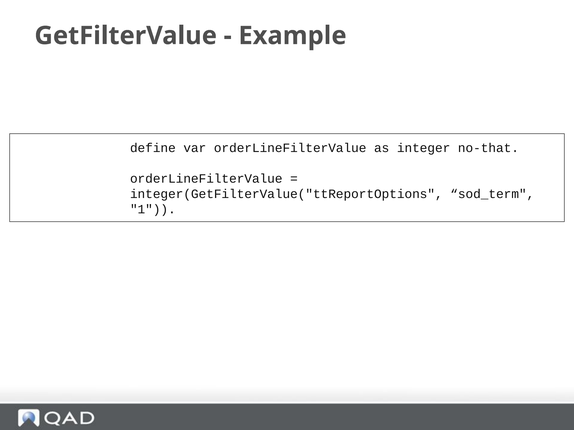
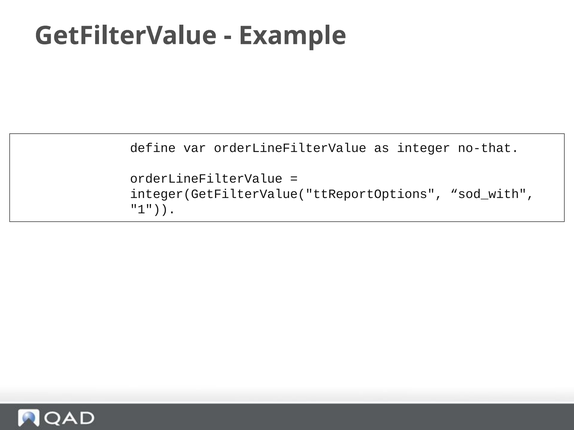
sod_term: sod_term -> sod_with
